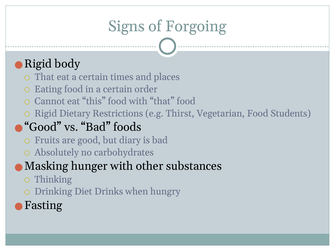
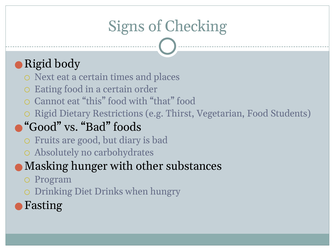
Forgoing: Forgoing -> Checking
That at (44, 77): That -> Next
Thinking: Thinking -> Program
